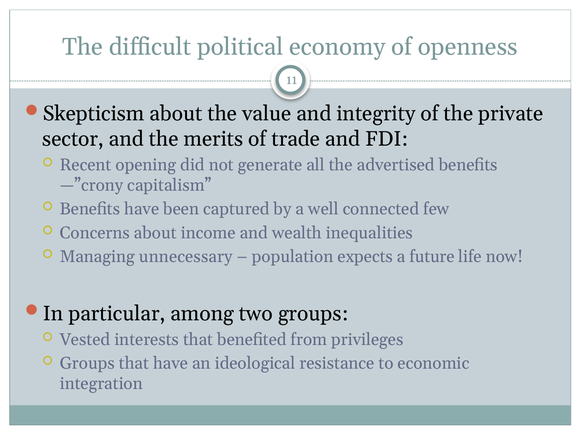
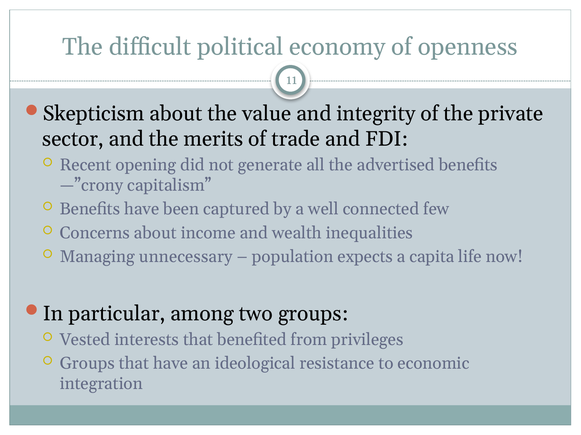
future: future -> capita
